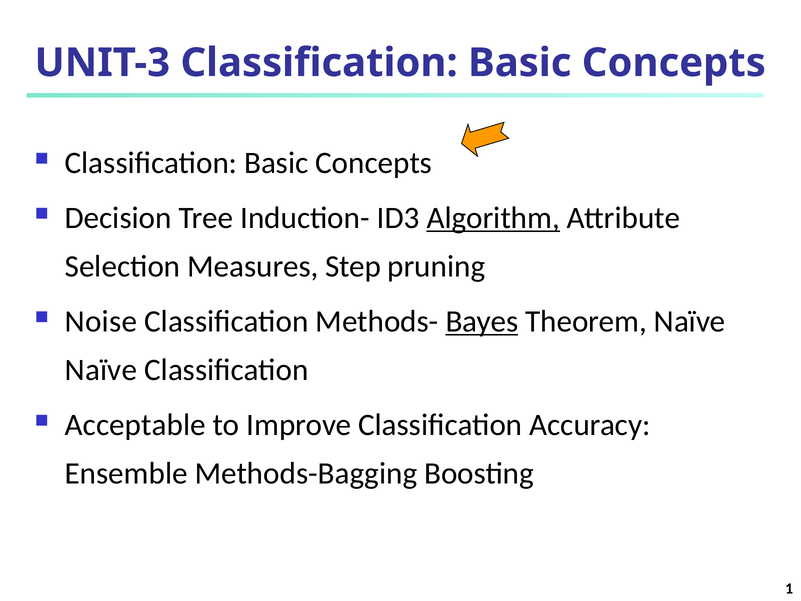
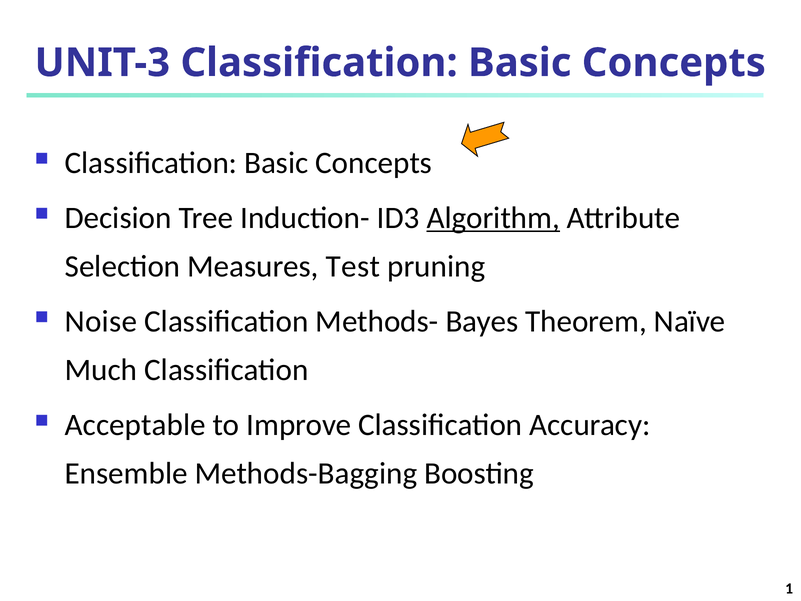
Step: Step -> Test
Bayes underline: present -> none
Naïve at (101, 370): Naïve -> Much
